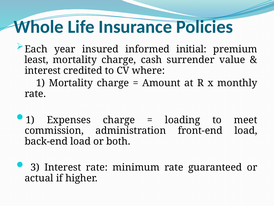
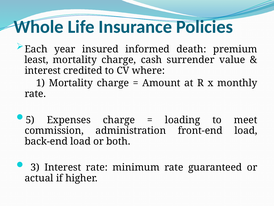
initial: initial -> death
1 at (30, 120): 1 -> 5
